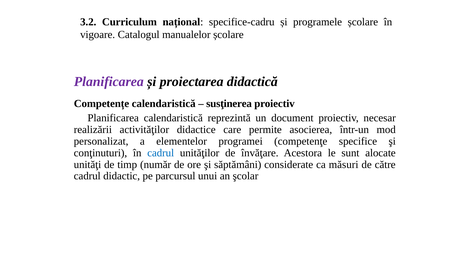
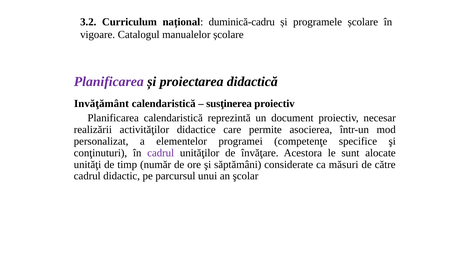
specifice-cadru: specifice-cadru -> duminică-cadru
Competențe: Competențe -> Invăţământ
cadrul at (161, 153) colour: blue -> purple
